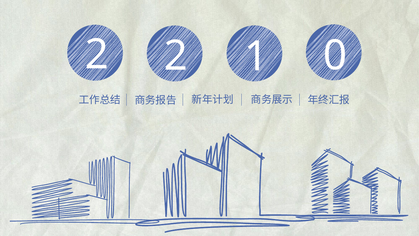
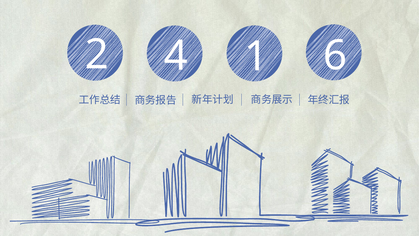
2 2: 2 -> 4
0: 0 -> 6
